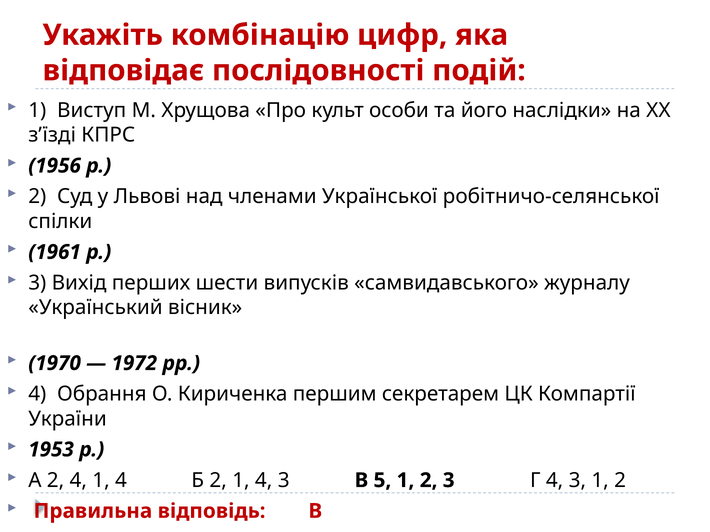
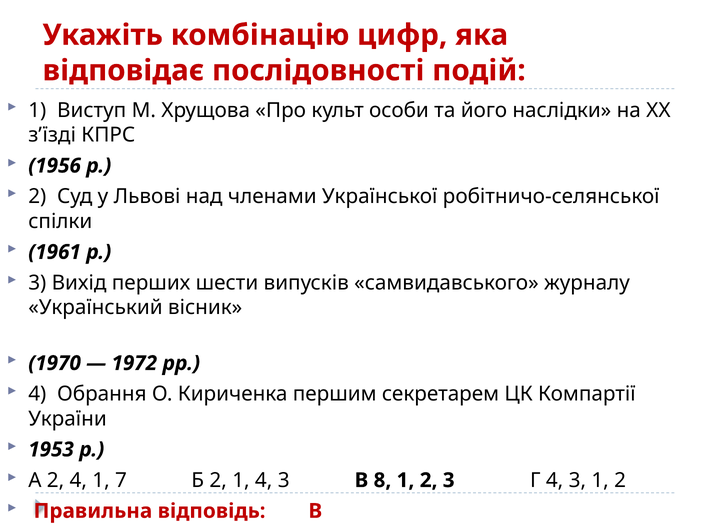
4 1 4: 4 -> 7
5: 5 -> 8
